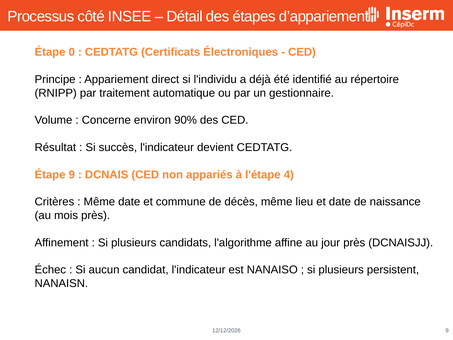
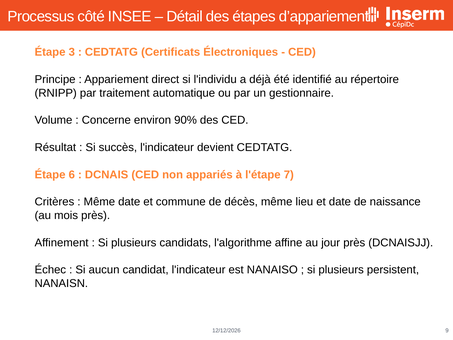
0: 0 -> 3
Étape 9: 9 -> 6
4: 4 -> 7
